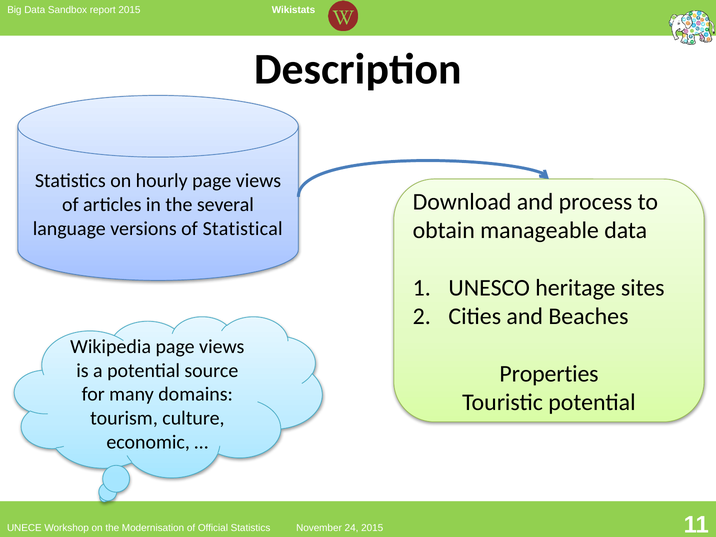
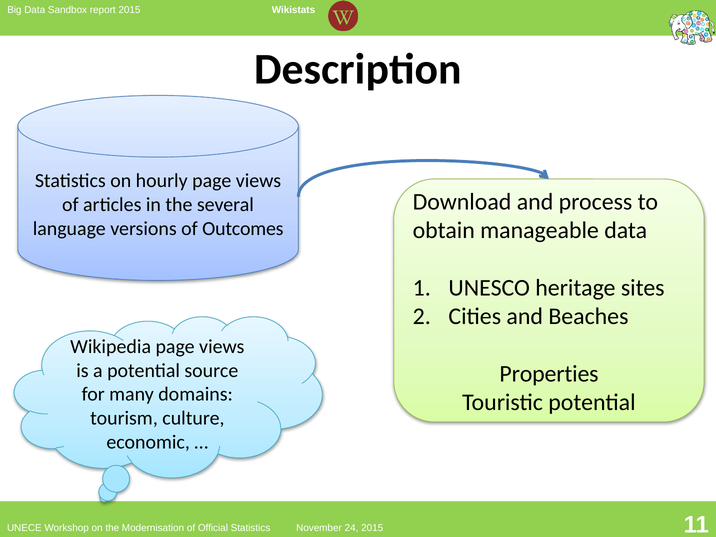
Statistical: Statistical -> Outcomes
